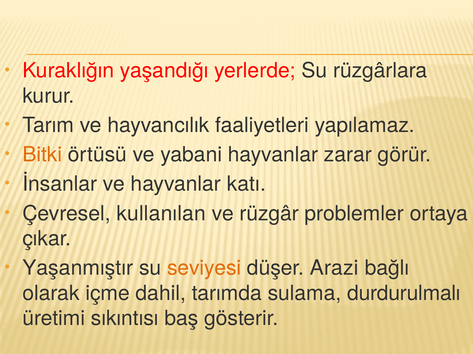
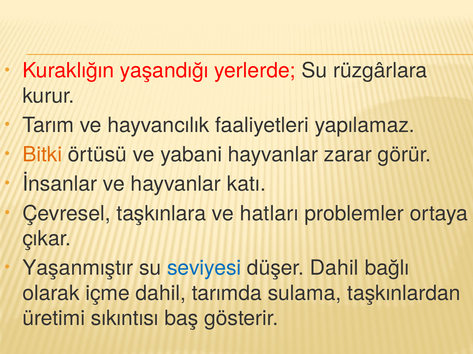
kullanılan: kullanılan -> taşkınlara
rüzgâr: rüzgâr -> hatları
seviyesi colour: orange -> blue
düşer Arazi: Arazi -> Dahil
durdurulmalı: durdurulmalı -> taşkınlardan
